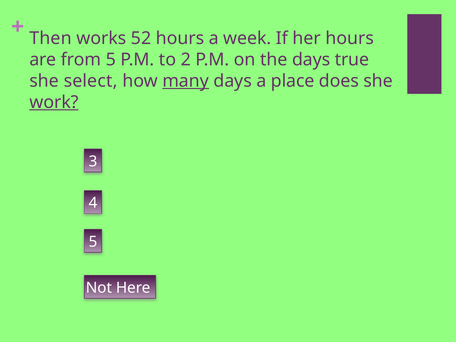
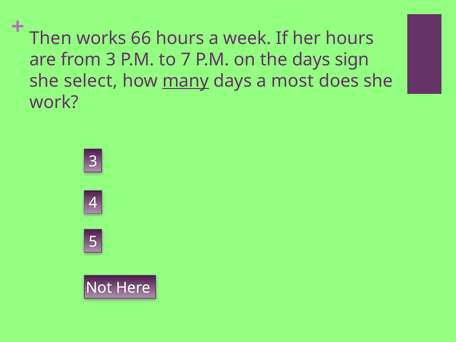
52: 52 -> 66
from 5: 5 -> 3
2: 2 -> 7
true: true -> sign
place: place -> most
work underline: present -> none
